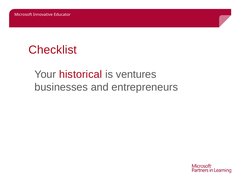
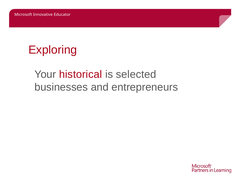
Checklist: Checklist -> Exploring
ventures: ventures -> selected
